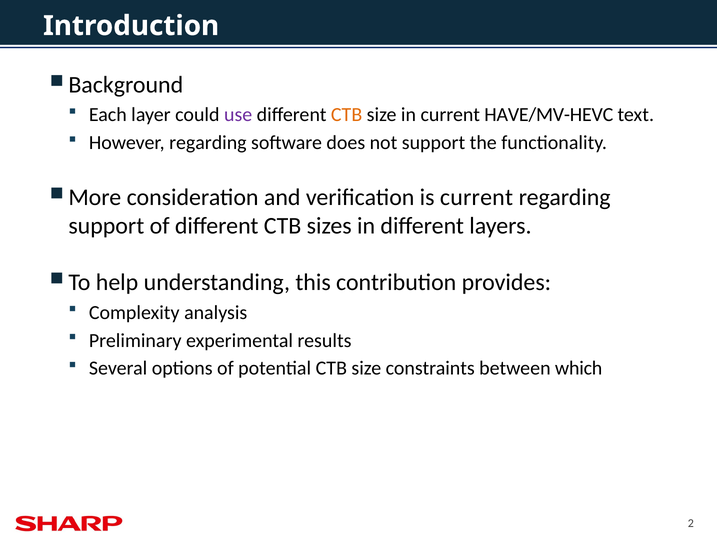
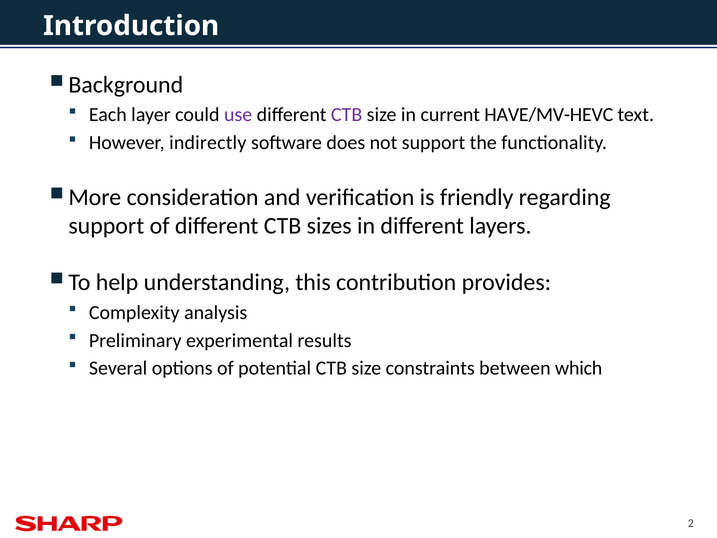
CTB at (347, 115) colour: orange -> purple
However regarding: regarding -> indirectly
is current: current -> friendly
